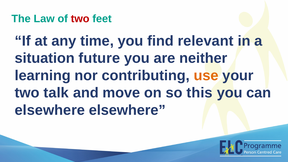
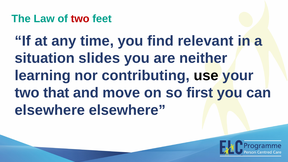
future: future -> slides
use colour: orange -> black
talk: talk -> that
this: this -> first
